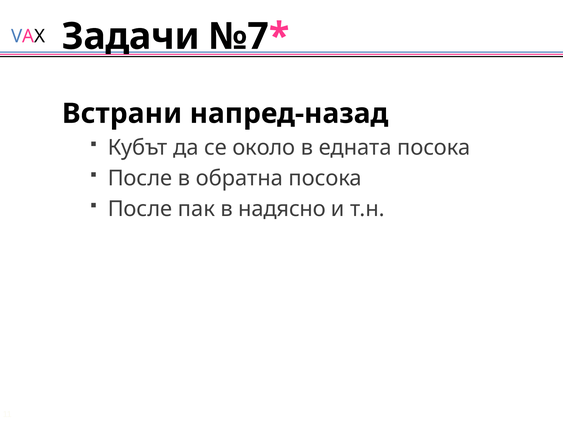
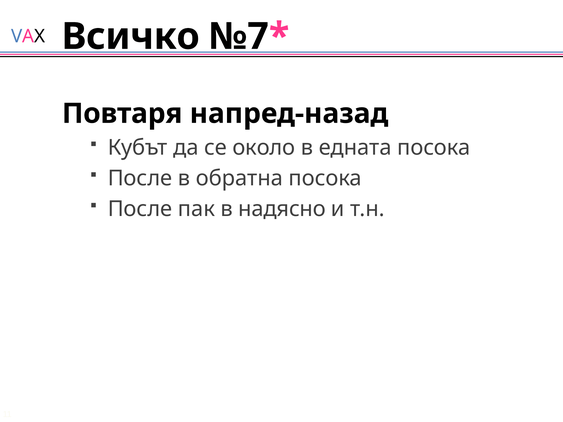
Задачи: Задачи -> Всичко
Встрани: Встрани -> Повтаря
